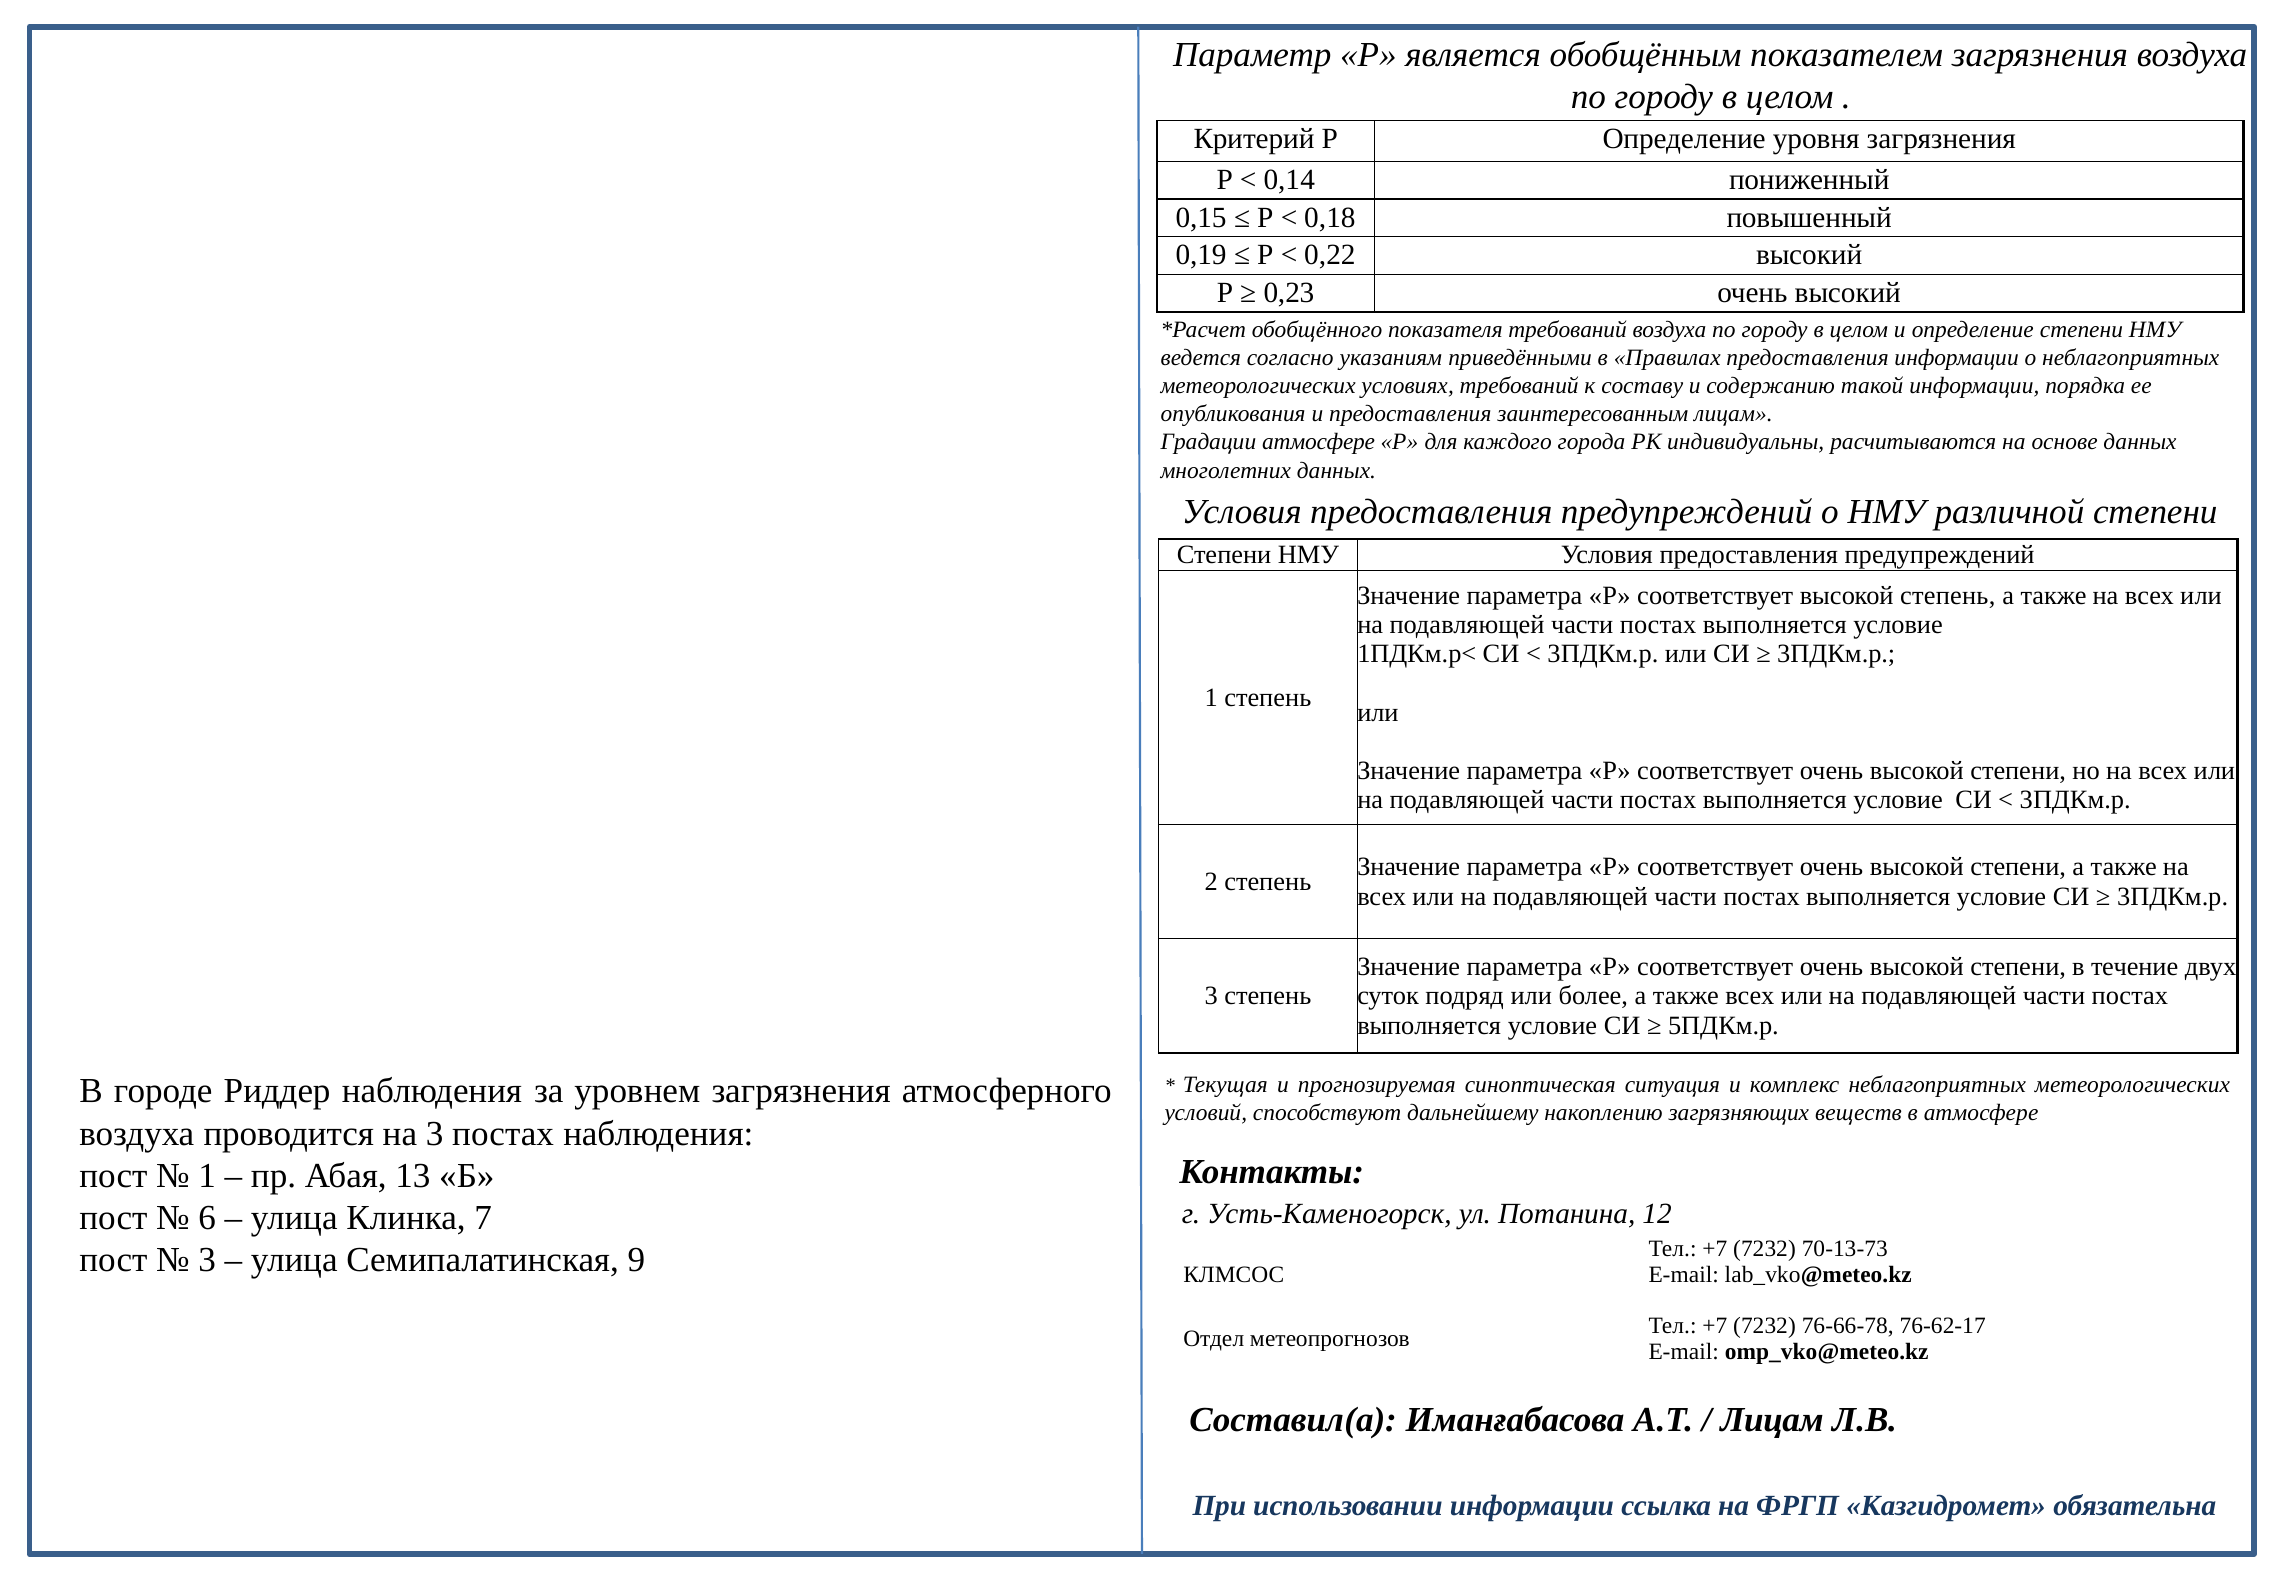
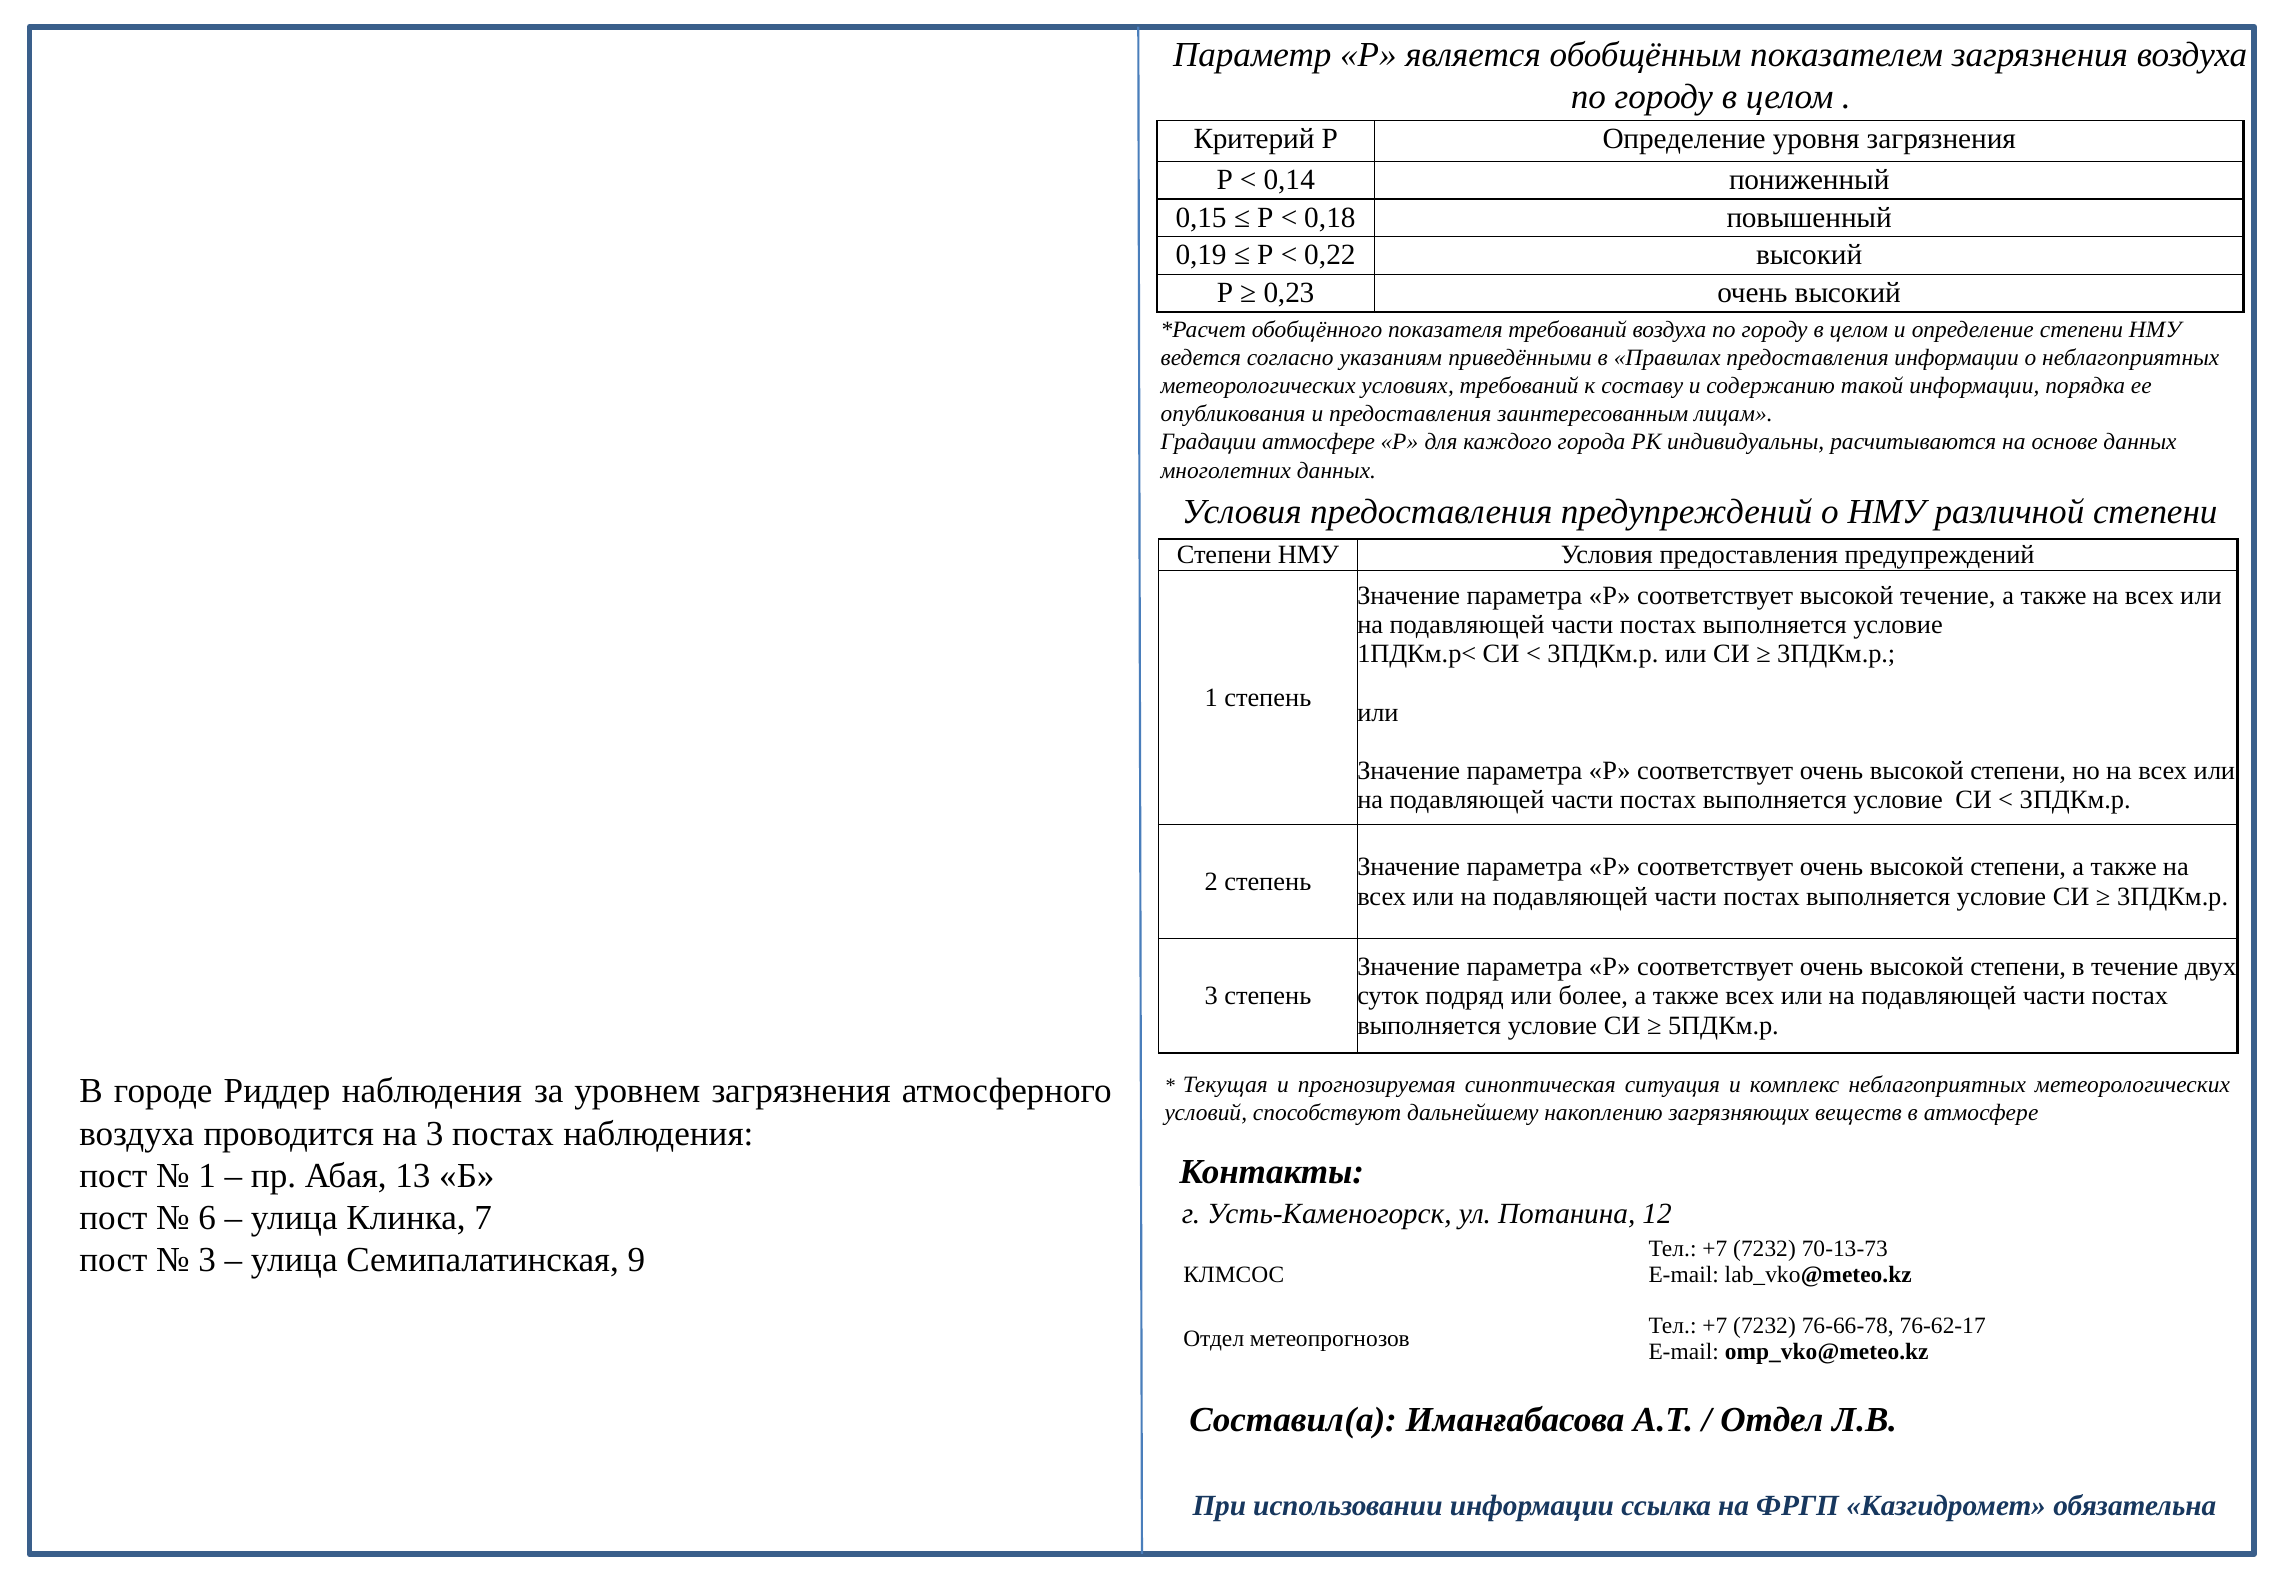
высокой степень: степень -> течение
Лицам at (1772, 1420): Лицам -> Отдел
